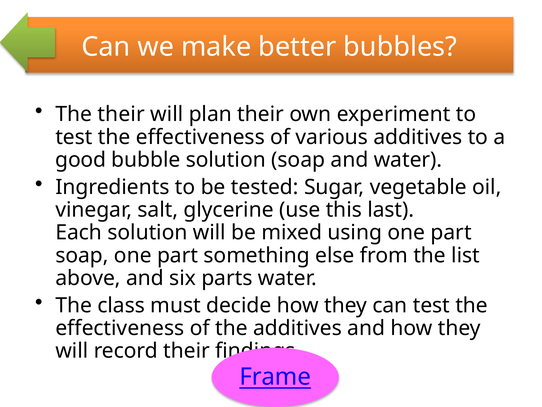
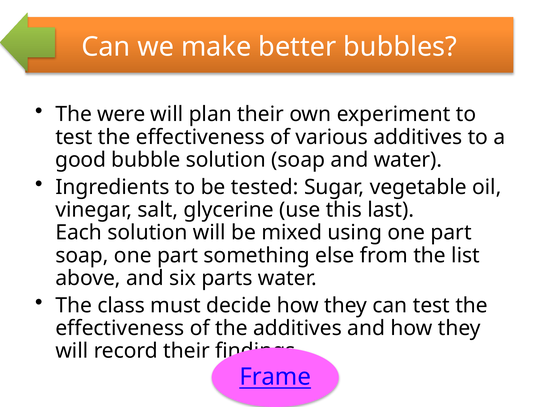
The their: their -> were
